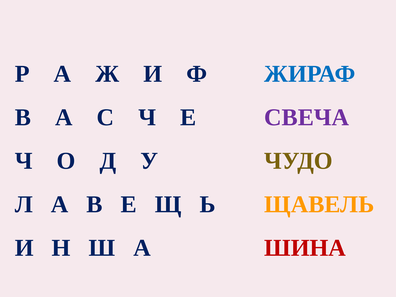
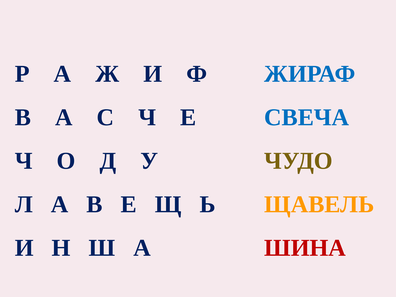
СВЕЧА colour: purple -> blue
